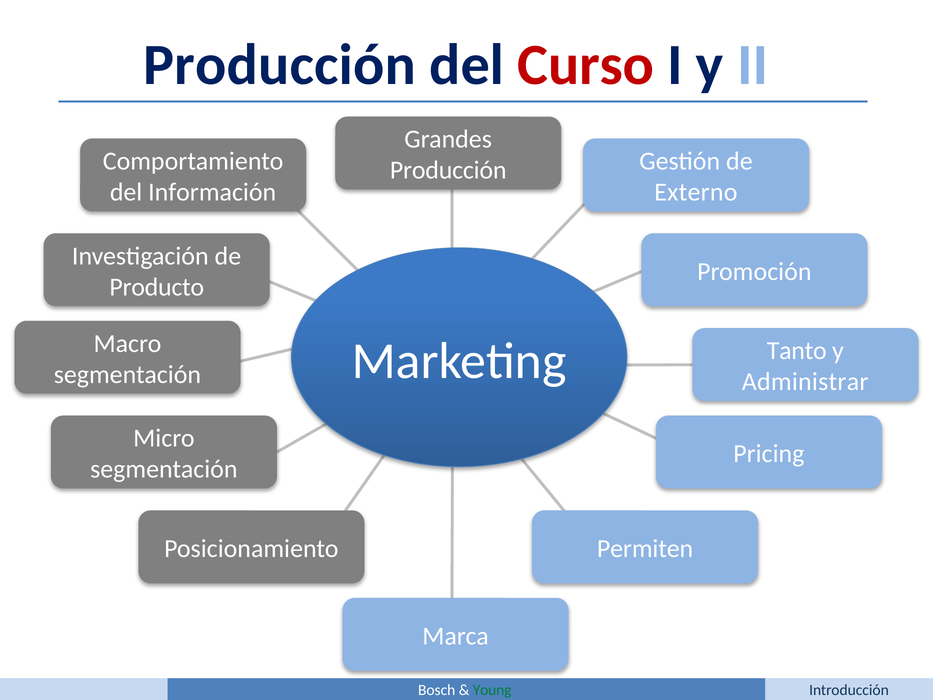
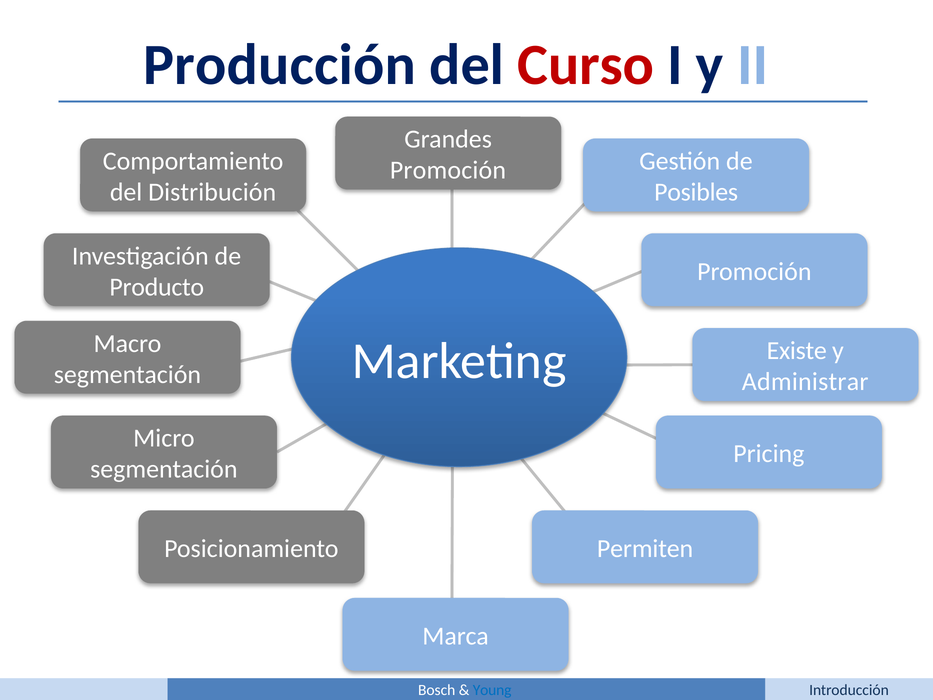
Producción at (448, 170): Producción -> Promoción
Información: Información -> Distribución
Externo: Externo -> Posibles
Tanto: Tanto -> Existe
Young colour: green -> blue
